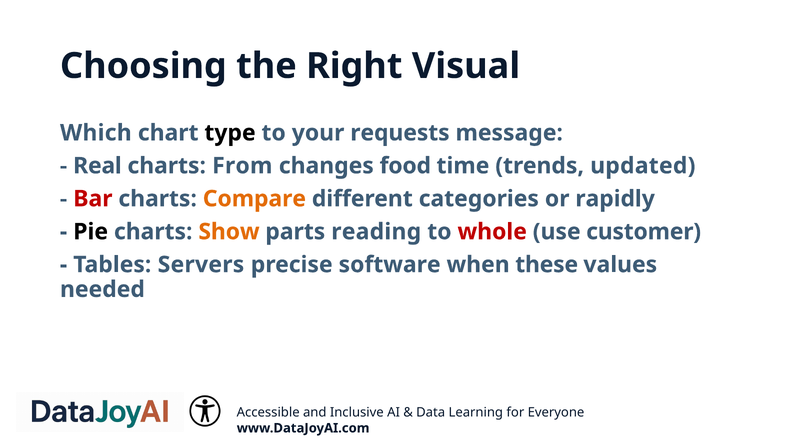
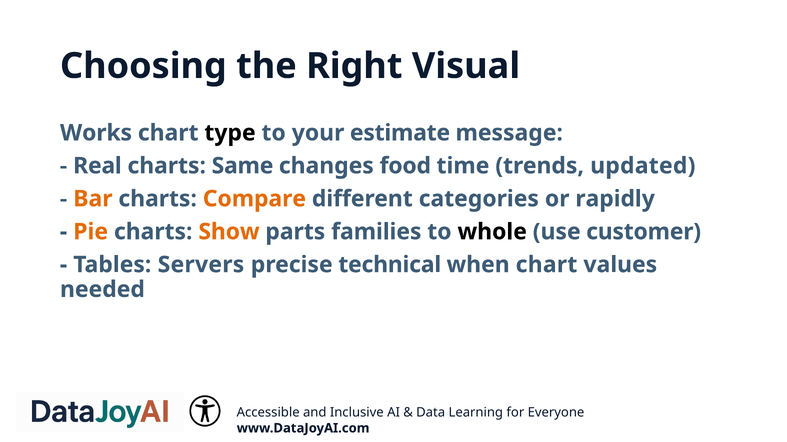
Which: Which -> Works
requests: requests -> estimate
From: From -> Same
Bar colour: red -> orange
Pie colour: black -> orange
reading: reading -> families
whole colour: red -> black
software: software -> technical
when these: these -> chart
